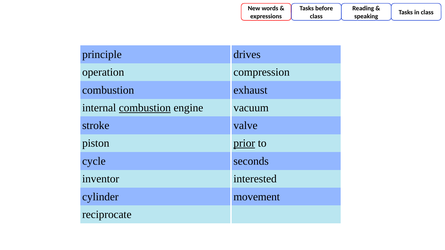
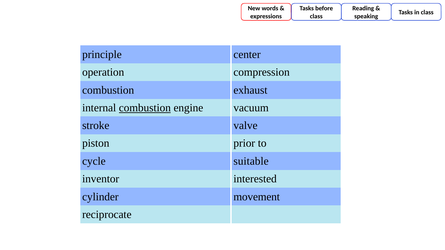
drives: drives -> center
prior underline: present -> none
seconds: seconds -> suitable
